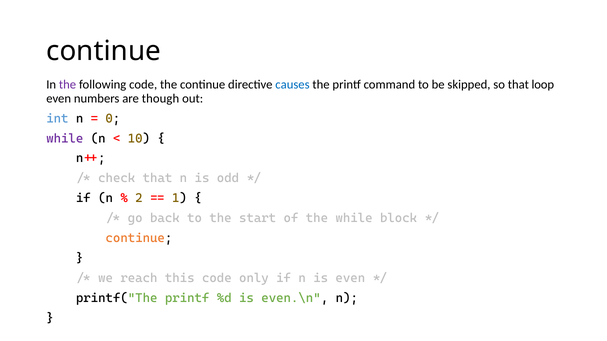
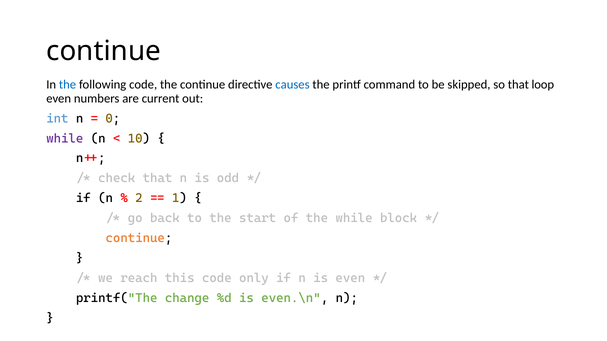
the at (68, 85) colour: purple -> blue
though: though -> current
printf("The printf: printf -> change
